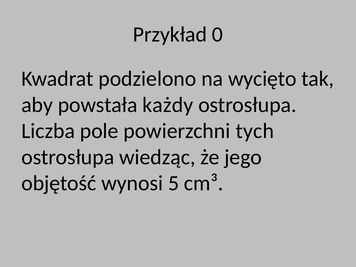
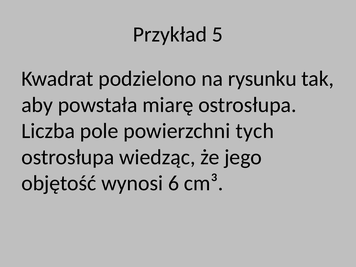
0: 0 -> 5
wycięto: wycięto -> rysunku
każdy: każdy -> miarę
5: 5 -> 6
